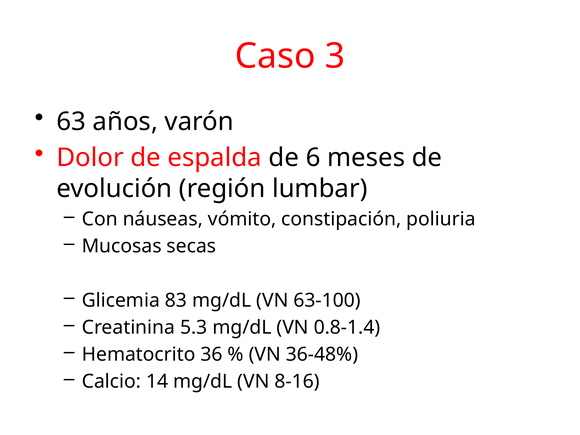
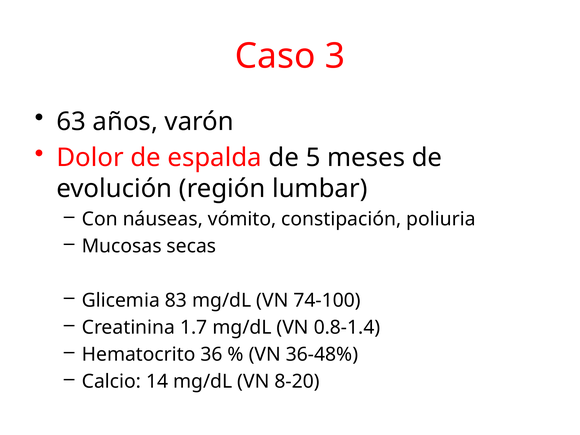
6: 6 -> 5
63-100: 63-100 -> 74-100
5.3: 5.3 -> 1.7
8-16: 8-16 -> 8-20
